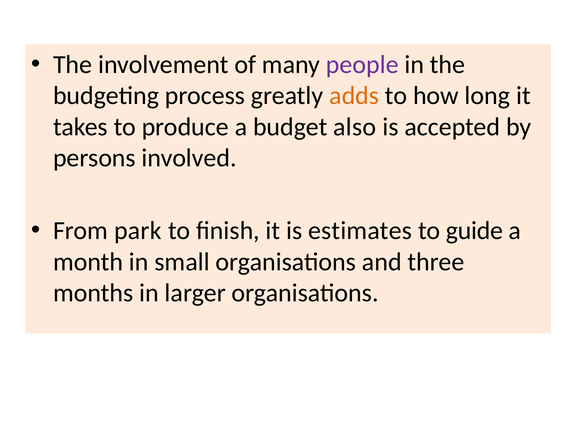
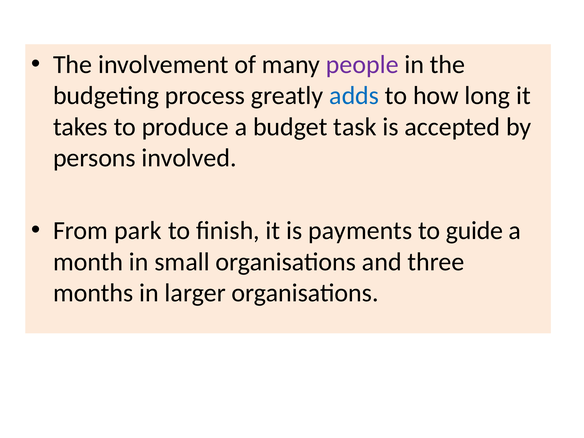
adds colour: orange -> blue
also: also -> task
estimates: estimates -> payments
